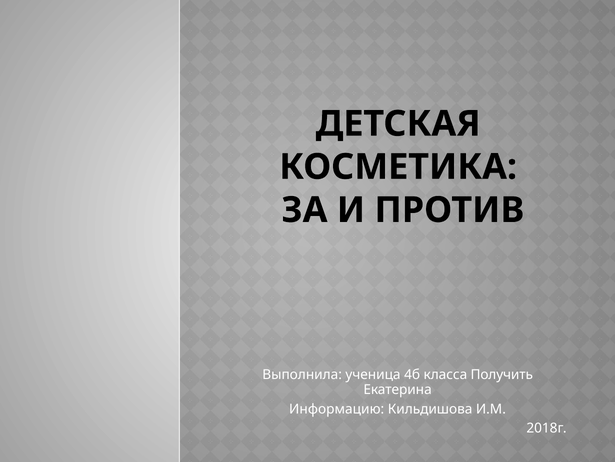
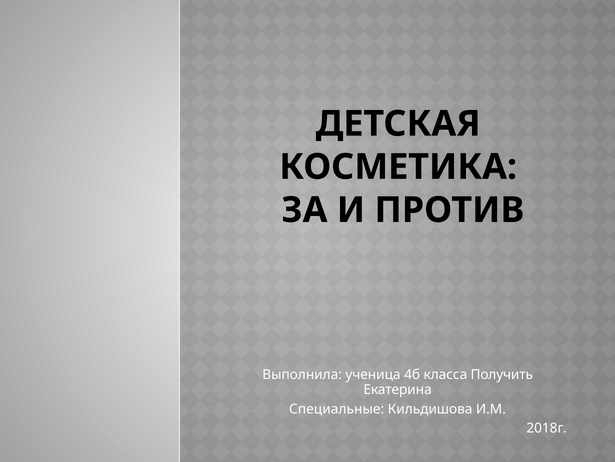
Информацию: Информацию -> Специальные
